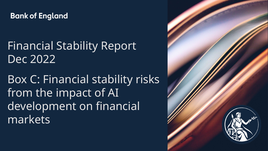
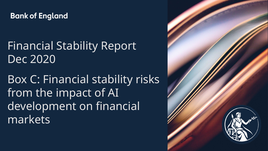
2022: 2022 -> 2020
